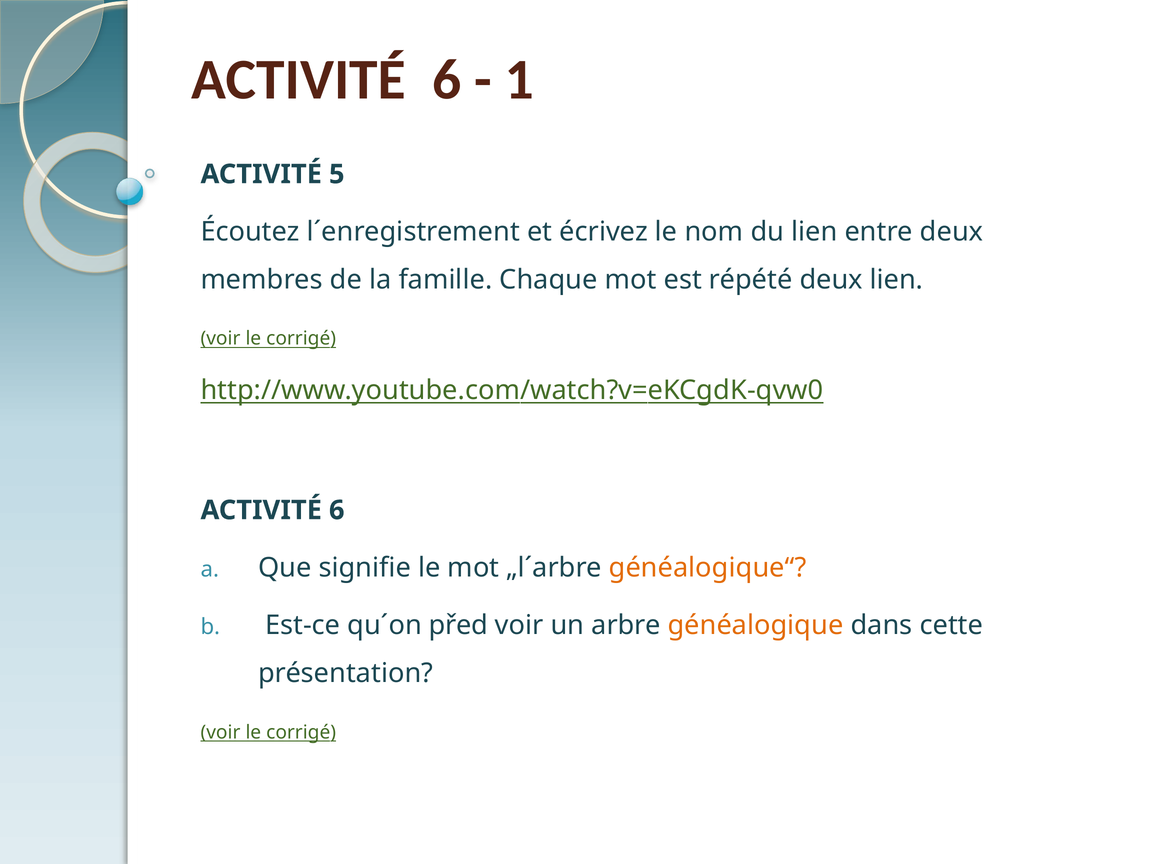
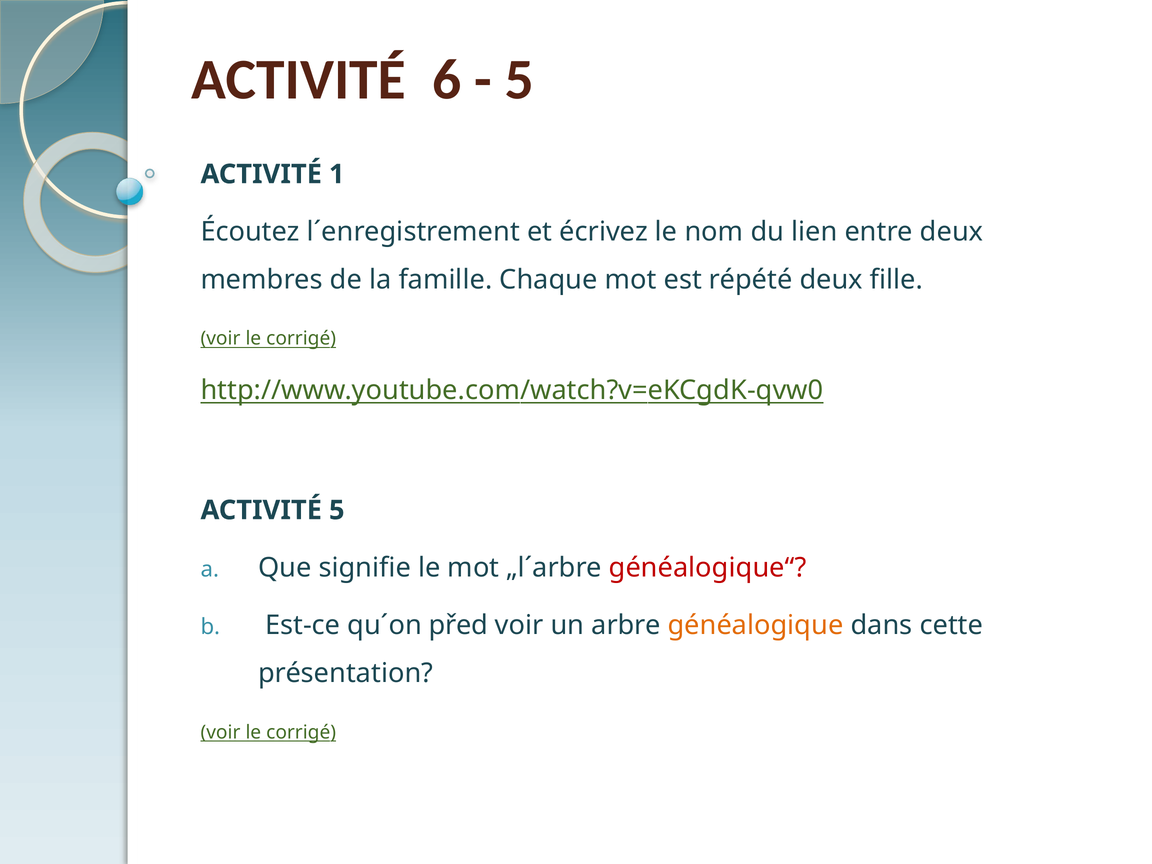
1 at (519, 80): 1 -> 5
5: 5 -> 1
deux lien: lien -> fille
6 at (337, 510): 6 -> 5
généalogique“ colour: orange -> red
